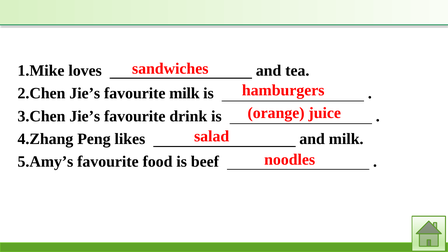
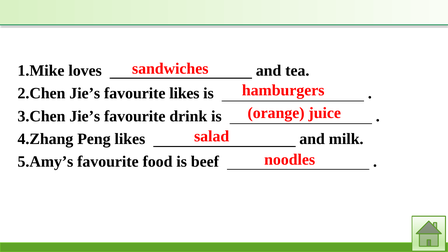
favourite milk: milk -> likes
